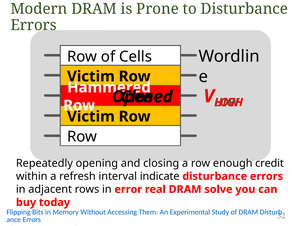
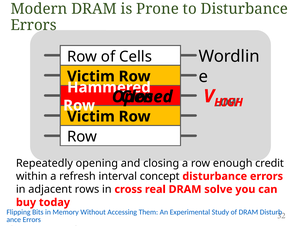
indicate: indicate -> concept
error: error -> cross
